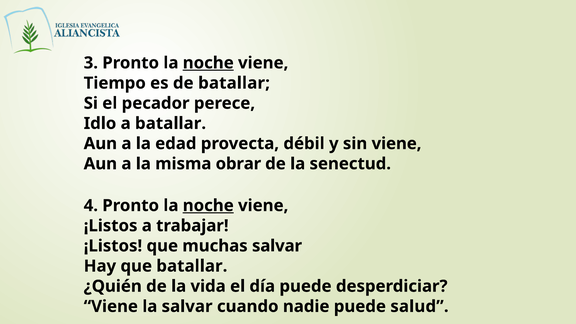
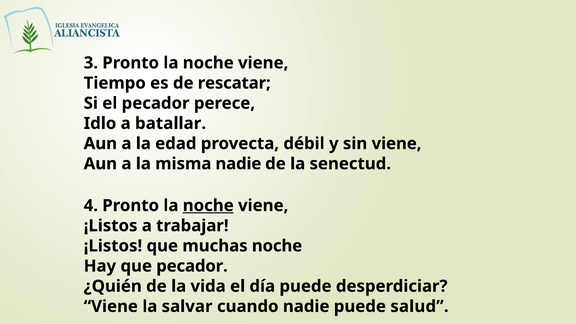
noche at (208, 63) underline: present -> none
de batallar: batallar -> rescatar
misma obrar: obrar -> nadie
muchas salvar: salvar -> noche
que batallar: batallar -> pecador
